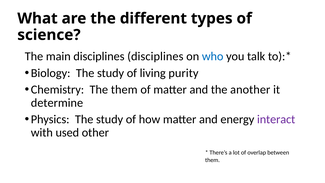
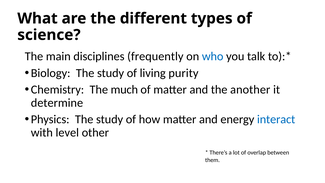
disciplines disciplines: disciplines -> frequently
The them: them -> much
interact colour: purple -> blue
used: used -> level
